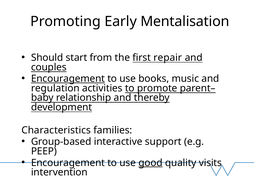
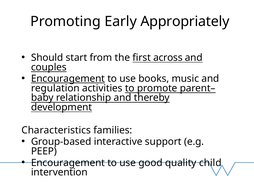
Mentalisation: Mentalisation -> Appropriately
repair: repair -> across
good underline: present -> none
visits: visits -> child
